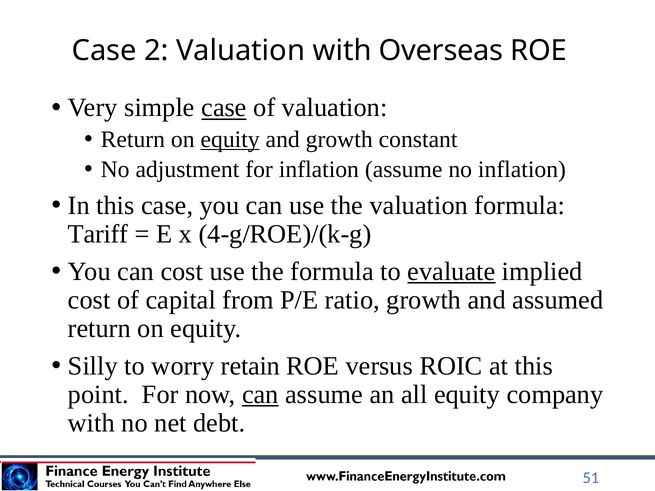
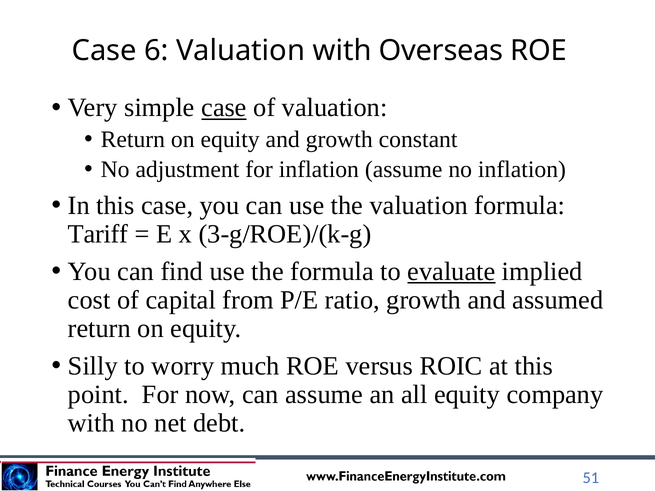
2: 2 -> 6
equity at (230, 139) underline: present -> none
4-g/ROE)/(k-g: 4-g/ROE)/(k-g -> 3-g/ROE)/(k-g
can cost: cost -> find
retain: retain -> much
can at (260, 395) underline: present -> none
